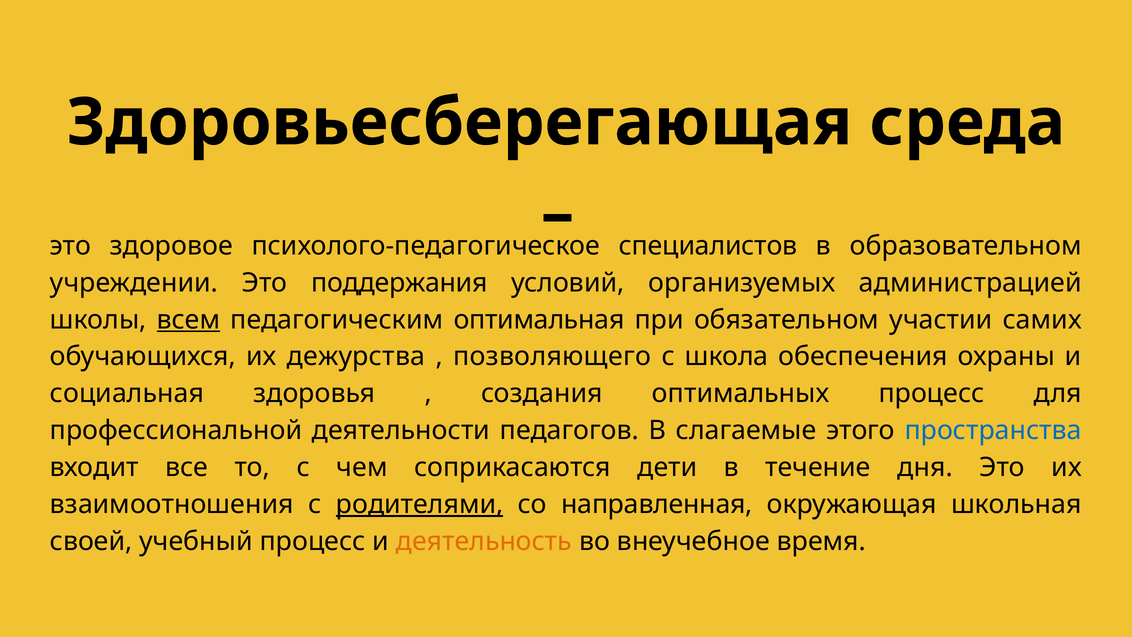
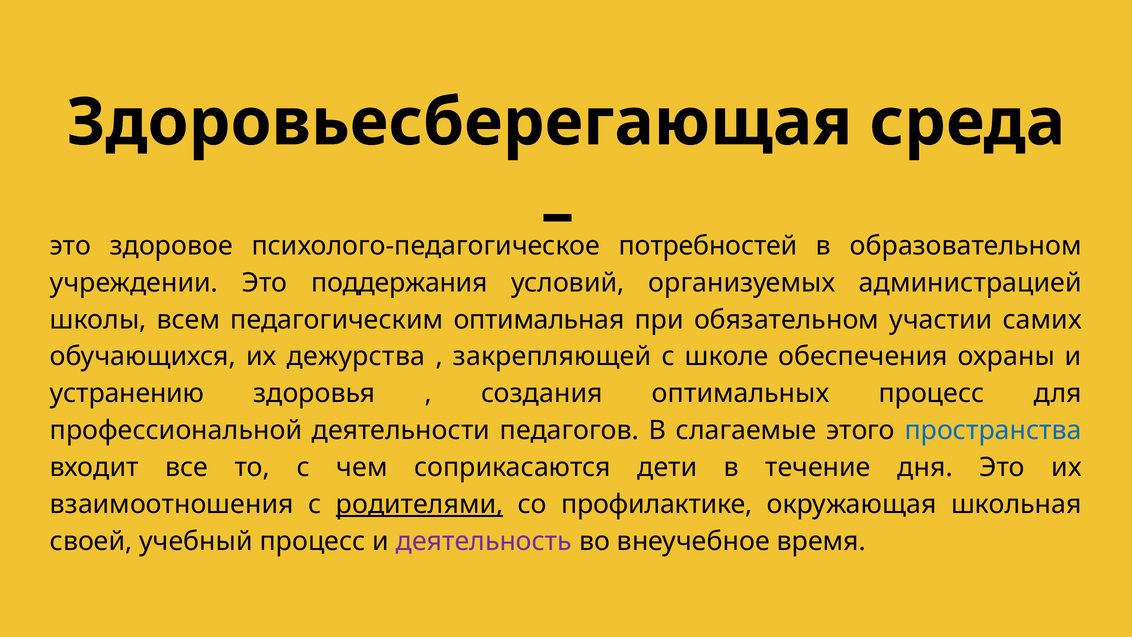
специалистов: специалистов -> потребностей
всем underline: present -> none
позволяющего: позволяющего -> закрепляющей
школа: школа -> школе
социальная: социальная -> устранению
направленная: направленная -> профилактике
деятельность colour: orange -> purple
